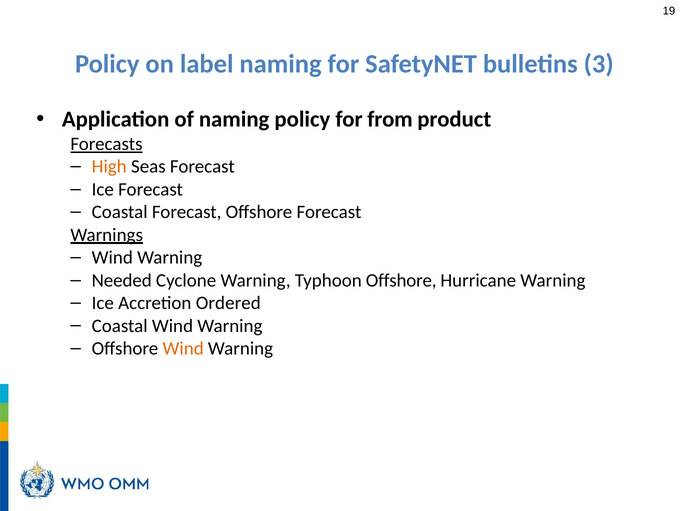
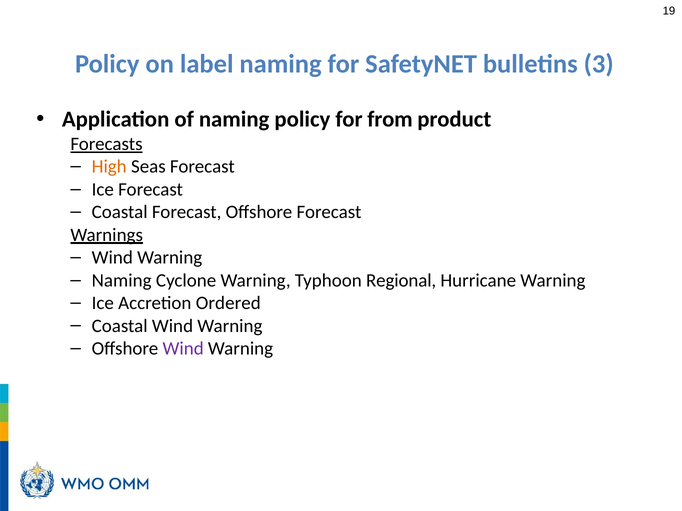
Needed at (122, 281): Needed -> Naming
Typhoon Offshore: Offshore -> Regional
Wind at (183, 349) colour: orange -> purple
